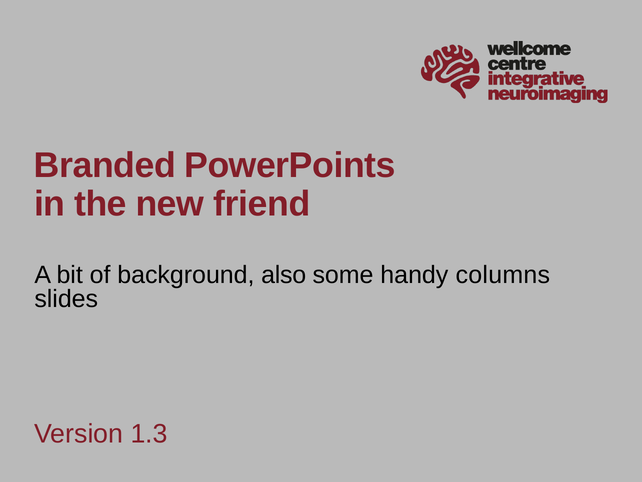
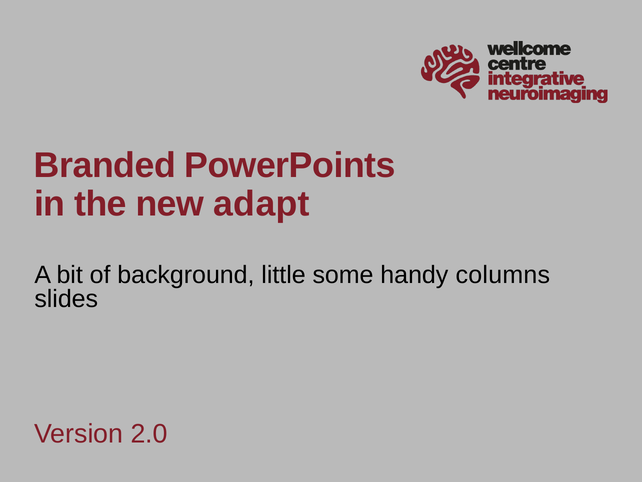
friend: friend -> adapt
also: also -> little
1.3: 1.3 -> 2.0
